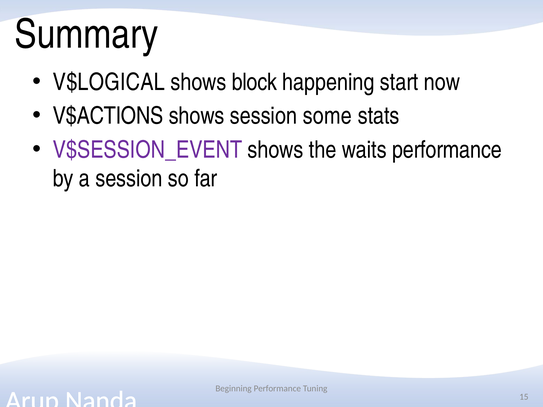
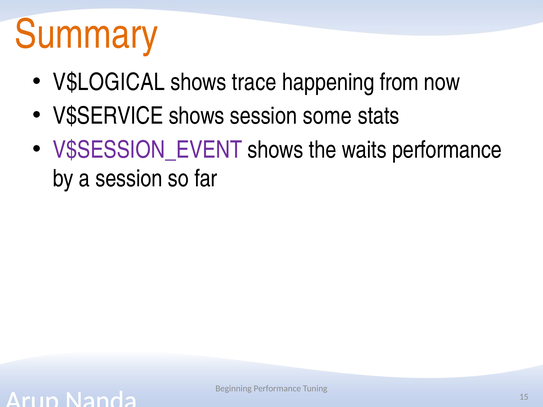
Summary colour: black -> orange
block: block -> trace
start: start -> from
V$ACTIONS: V$ACTIONS -> V$SERVICE
